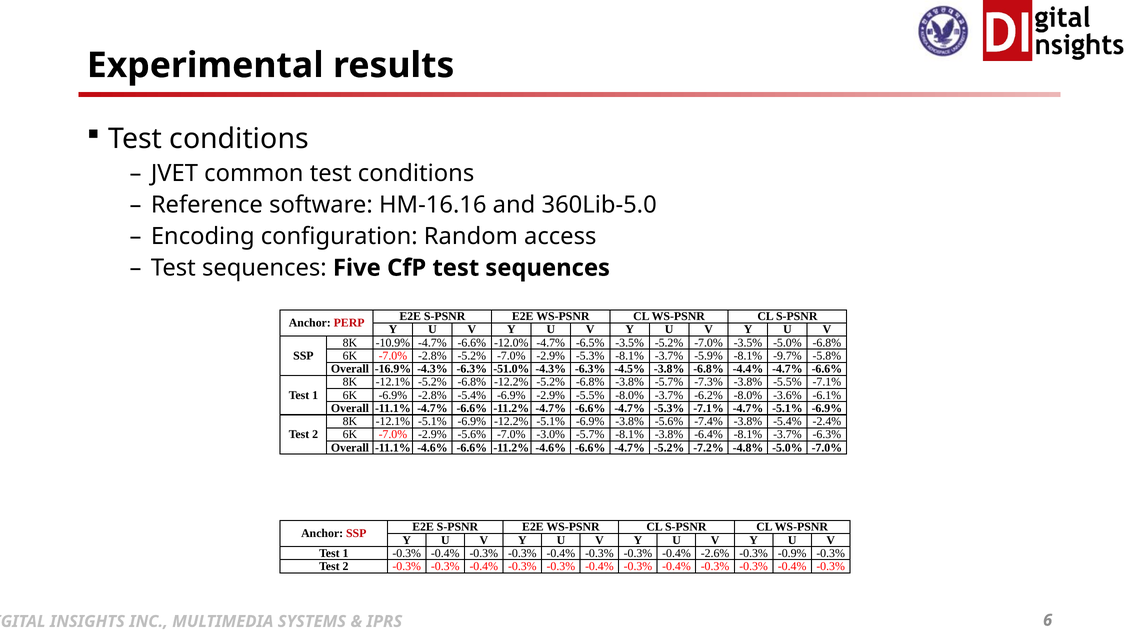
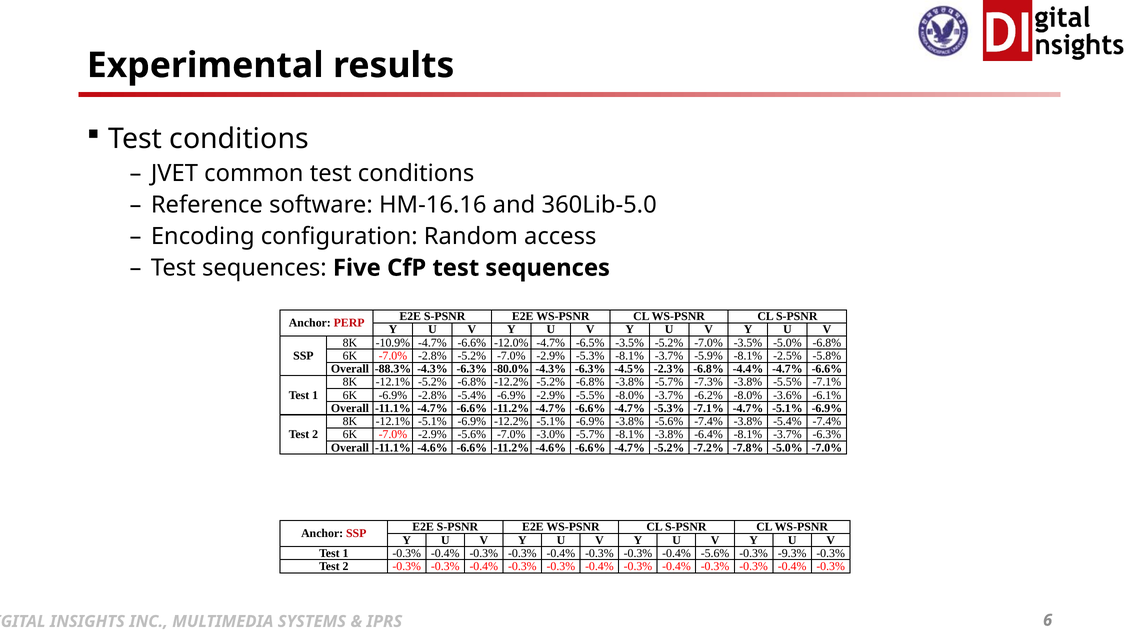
-9.7%: -9.7% -> -2.5%
-16.9%: -16.9% -> -88.3%
-51.0%: -51.0% -> -80.0%
-4.5% -3.8%: -3.8% -> -2.3%
-5.4% -2.4%: -2.4% -> -7.4%
-4.8%: -4.8% -> -7.8%
-0.4% -2.6%: -2.6% -> -5.6%
-0.9%: -0.9% -> -9.3%
